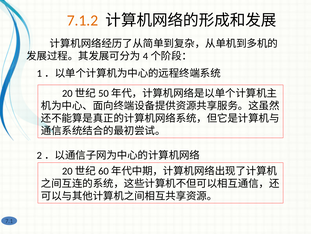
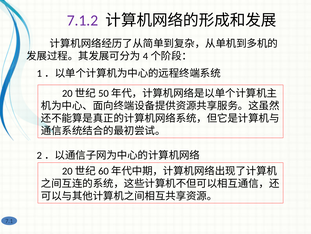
7.1.2 colour: orange -> purple
